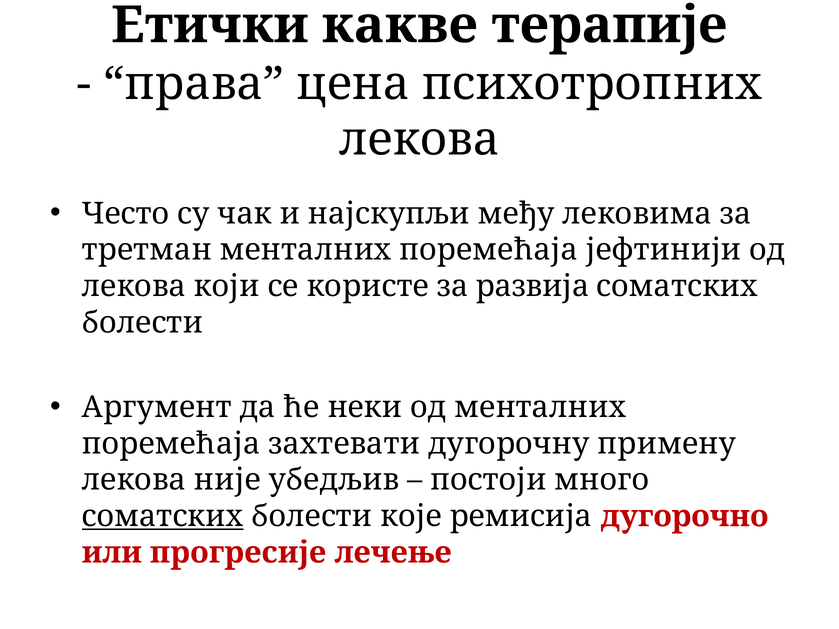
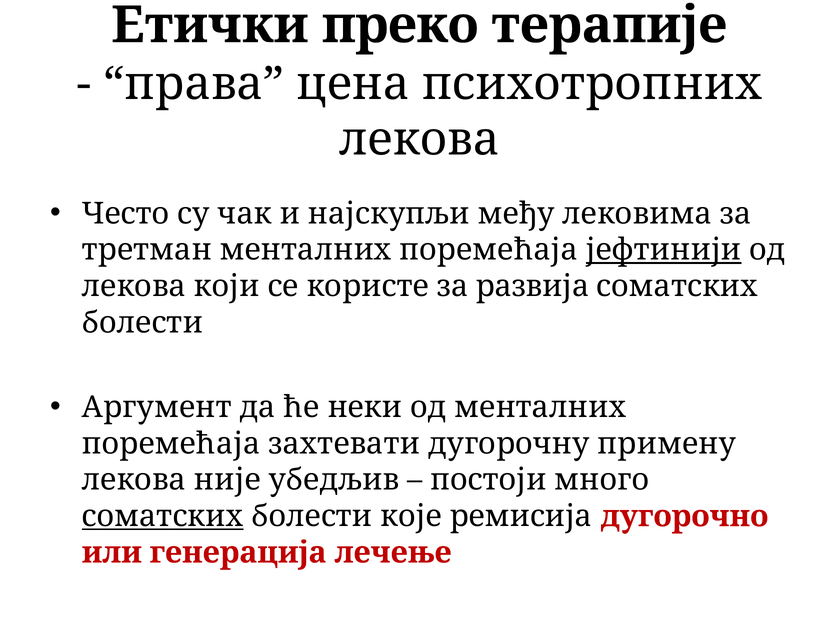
какве: какве -> преко
јефтинији underline: none -> present
прогресије: прогресије -> генерација
